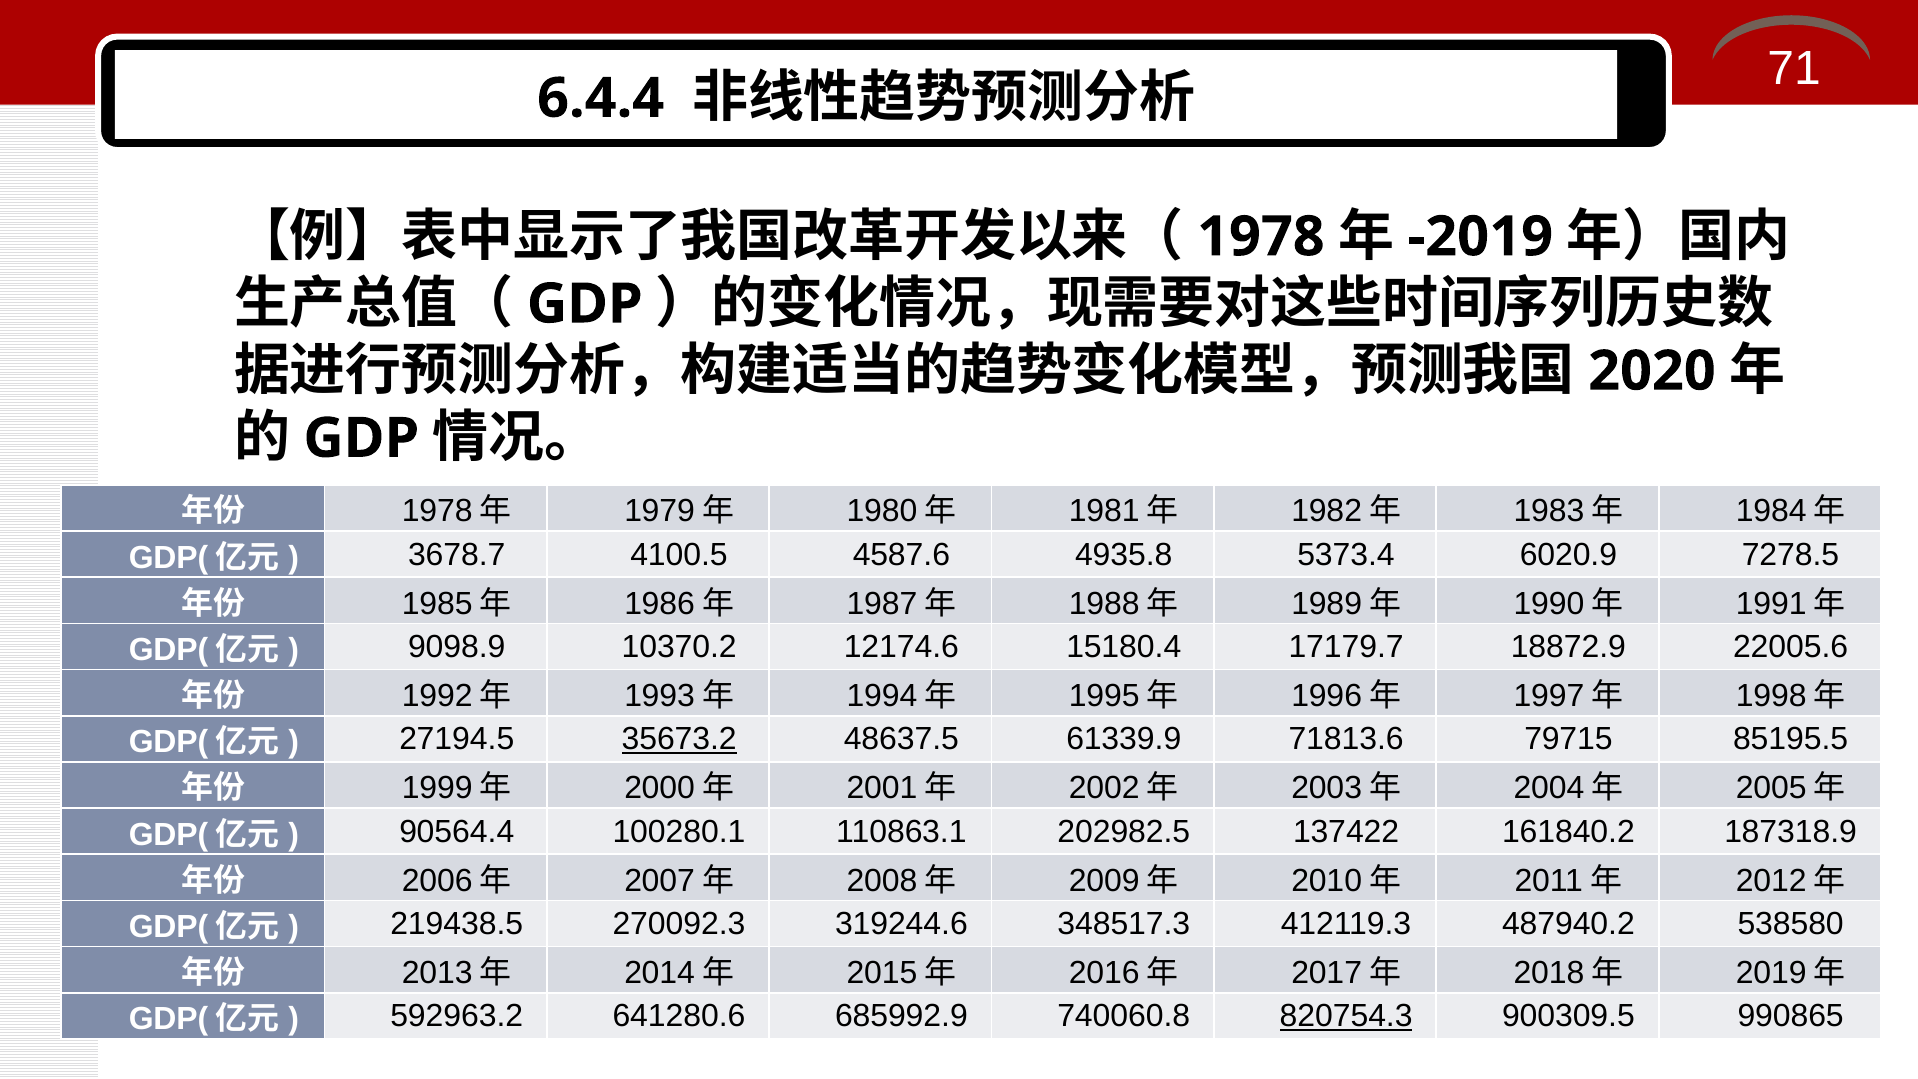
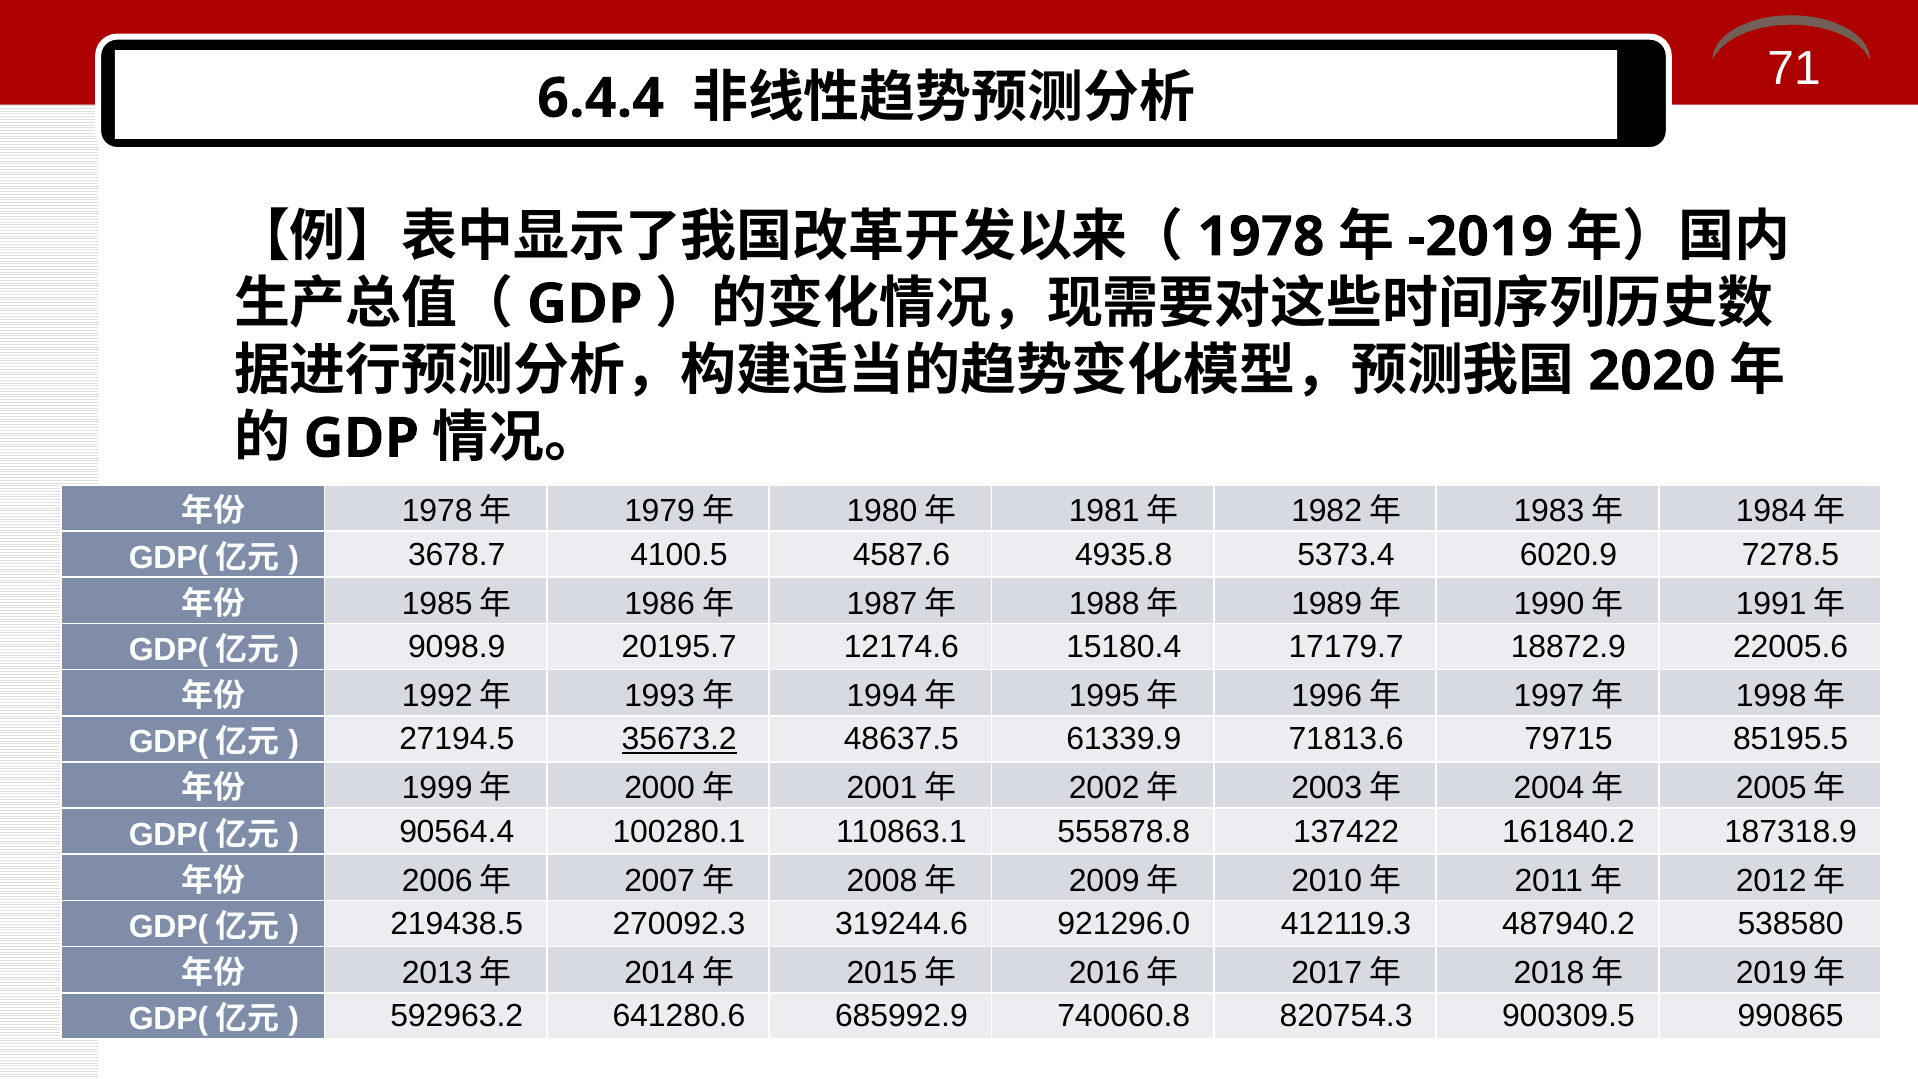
10370.2: 10370.2 -> 20195.7
202982.5: 202982.5 -> 555878.8
348517.3: 348517.3 -> 921296.0
820754.3 underline: present -> none
